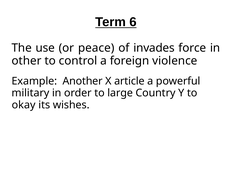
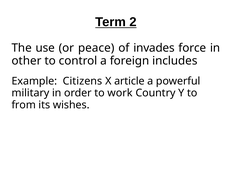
6: 6 -> 2
violence: violence -> includes
Another: Another -> Citizens
large: large -> work
okay: okay -> from
